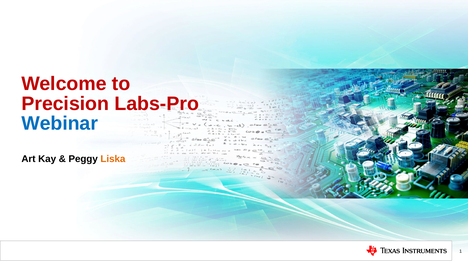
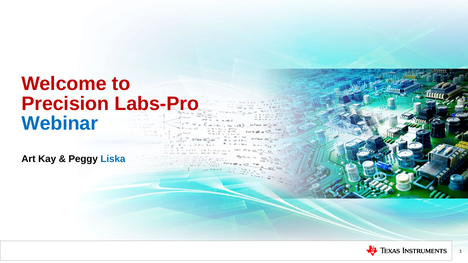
Liska colour: orange -> blue
